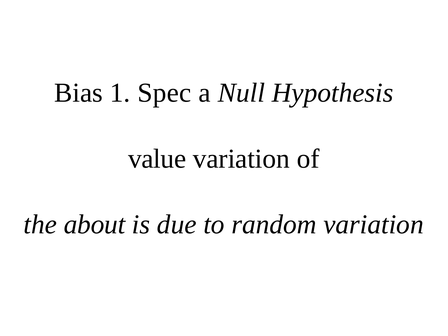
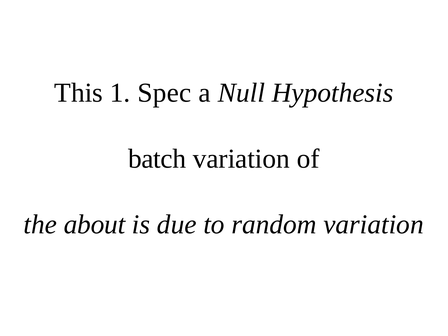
Bias: Bias -> This
value: value -> batch
